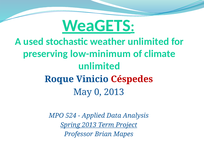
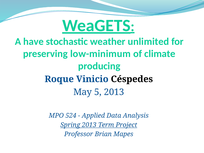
used: used -> have
unlimited at (99, 66): unlimited -> producing
Céspedes colour: red -> black
0: 0 -> 5
